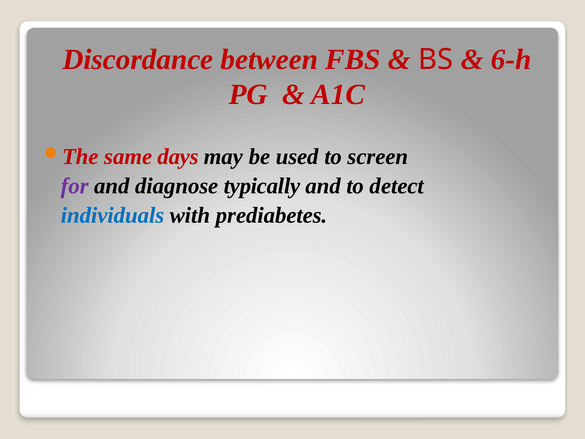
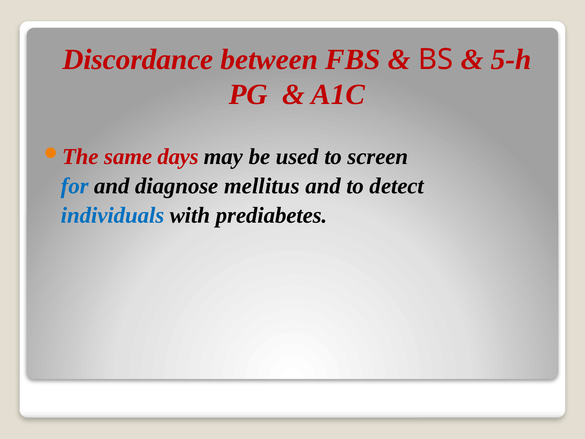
6-h: 6-h -> 5-h
for colour: purple -> blue
typically: typically -> mellitus
